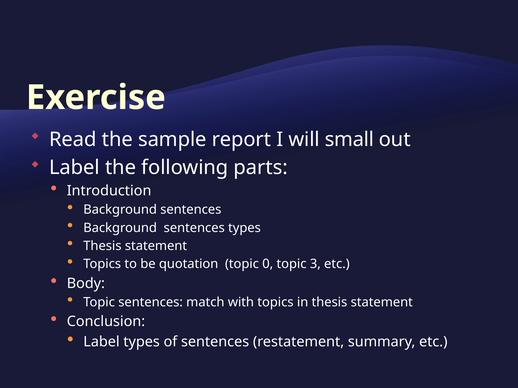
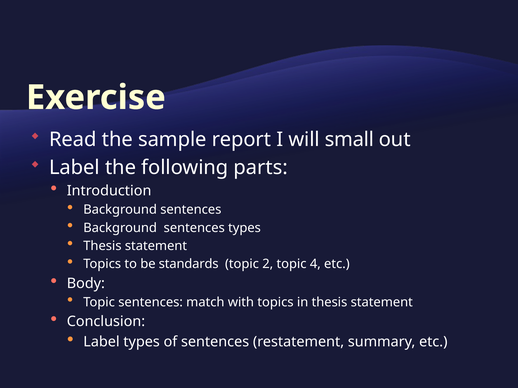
quotation: quotation -> standards
0: 0 -> 2
3: 3 -> 4
